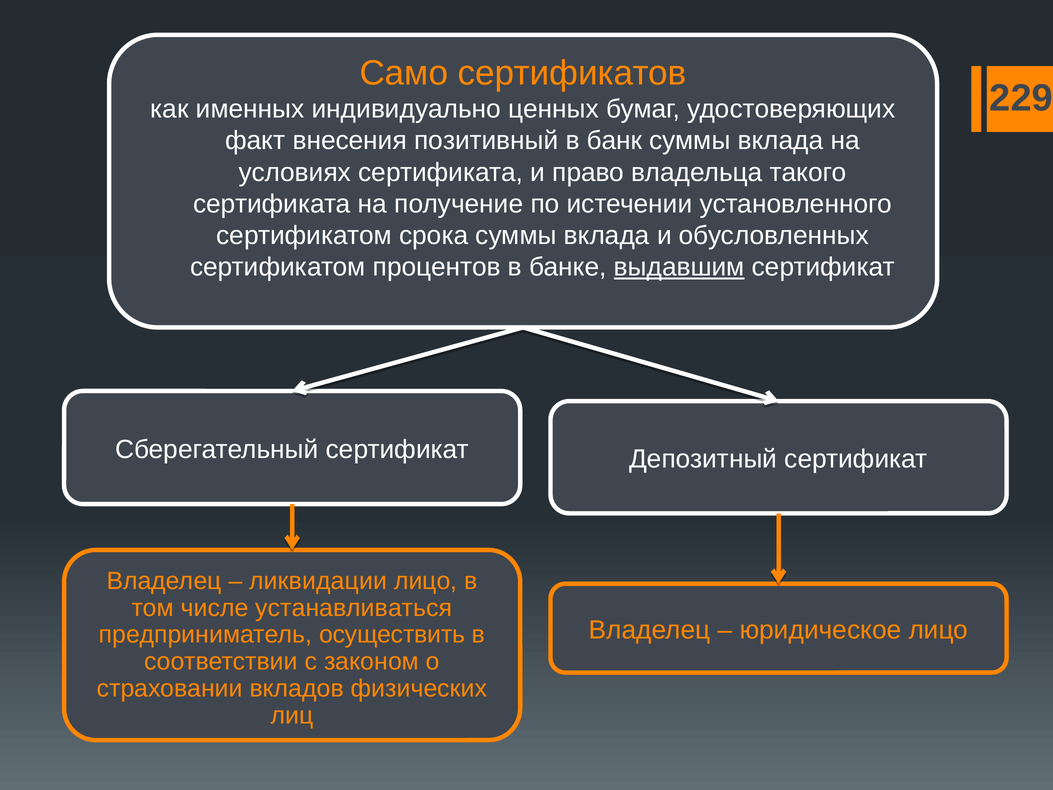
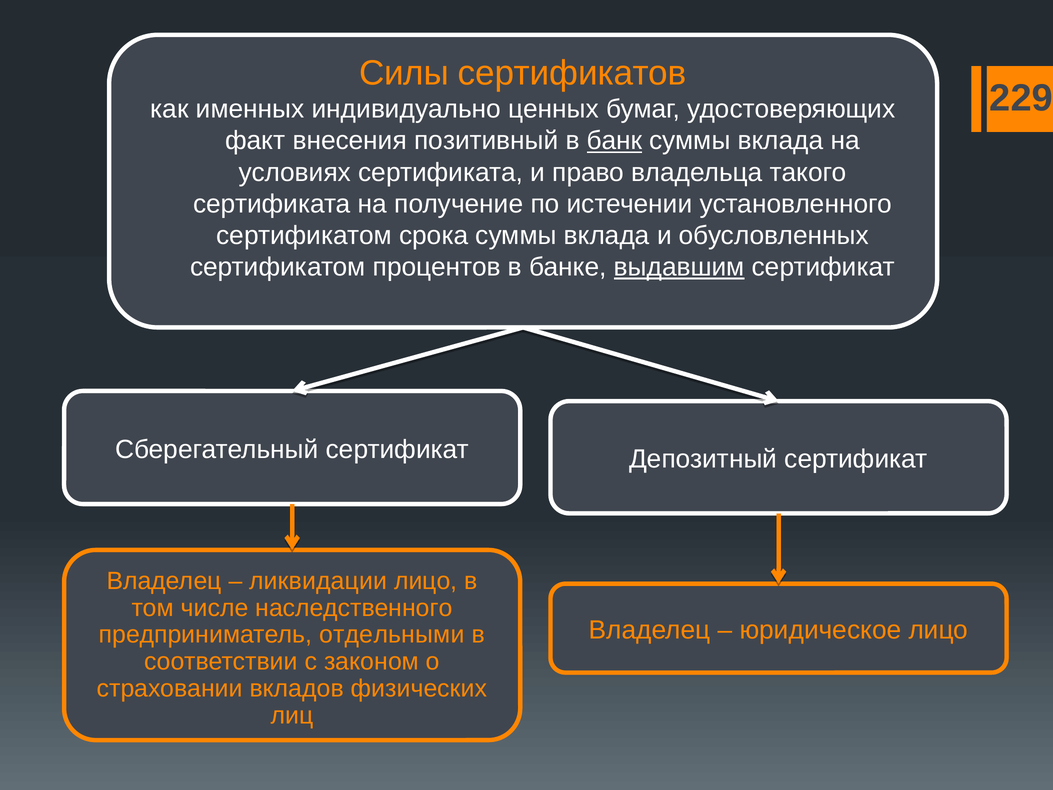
Само: Само -> Силы
банк underline: none -> present
устанавливаться: устанавливаться -> наследственного
осуществить: осуществить -> отдельными
